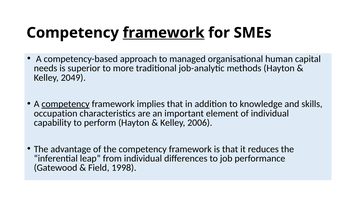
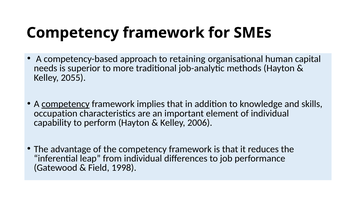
framework at (164, 33) underline: present -> none
managed: managed -> retaining
2049: 2049 -> 2055
